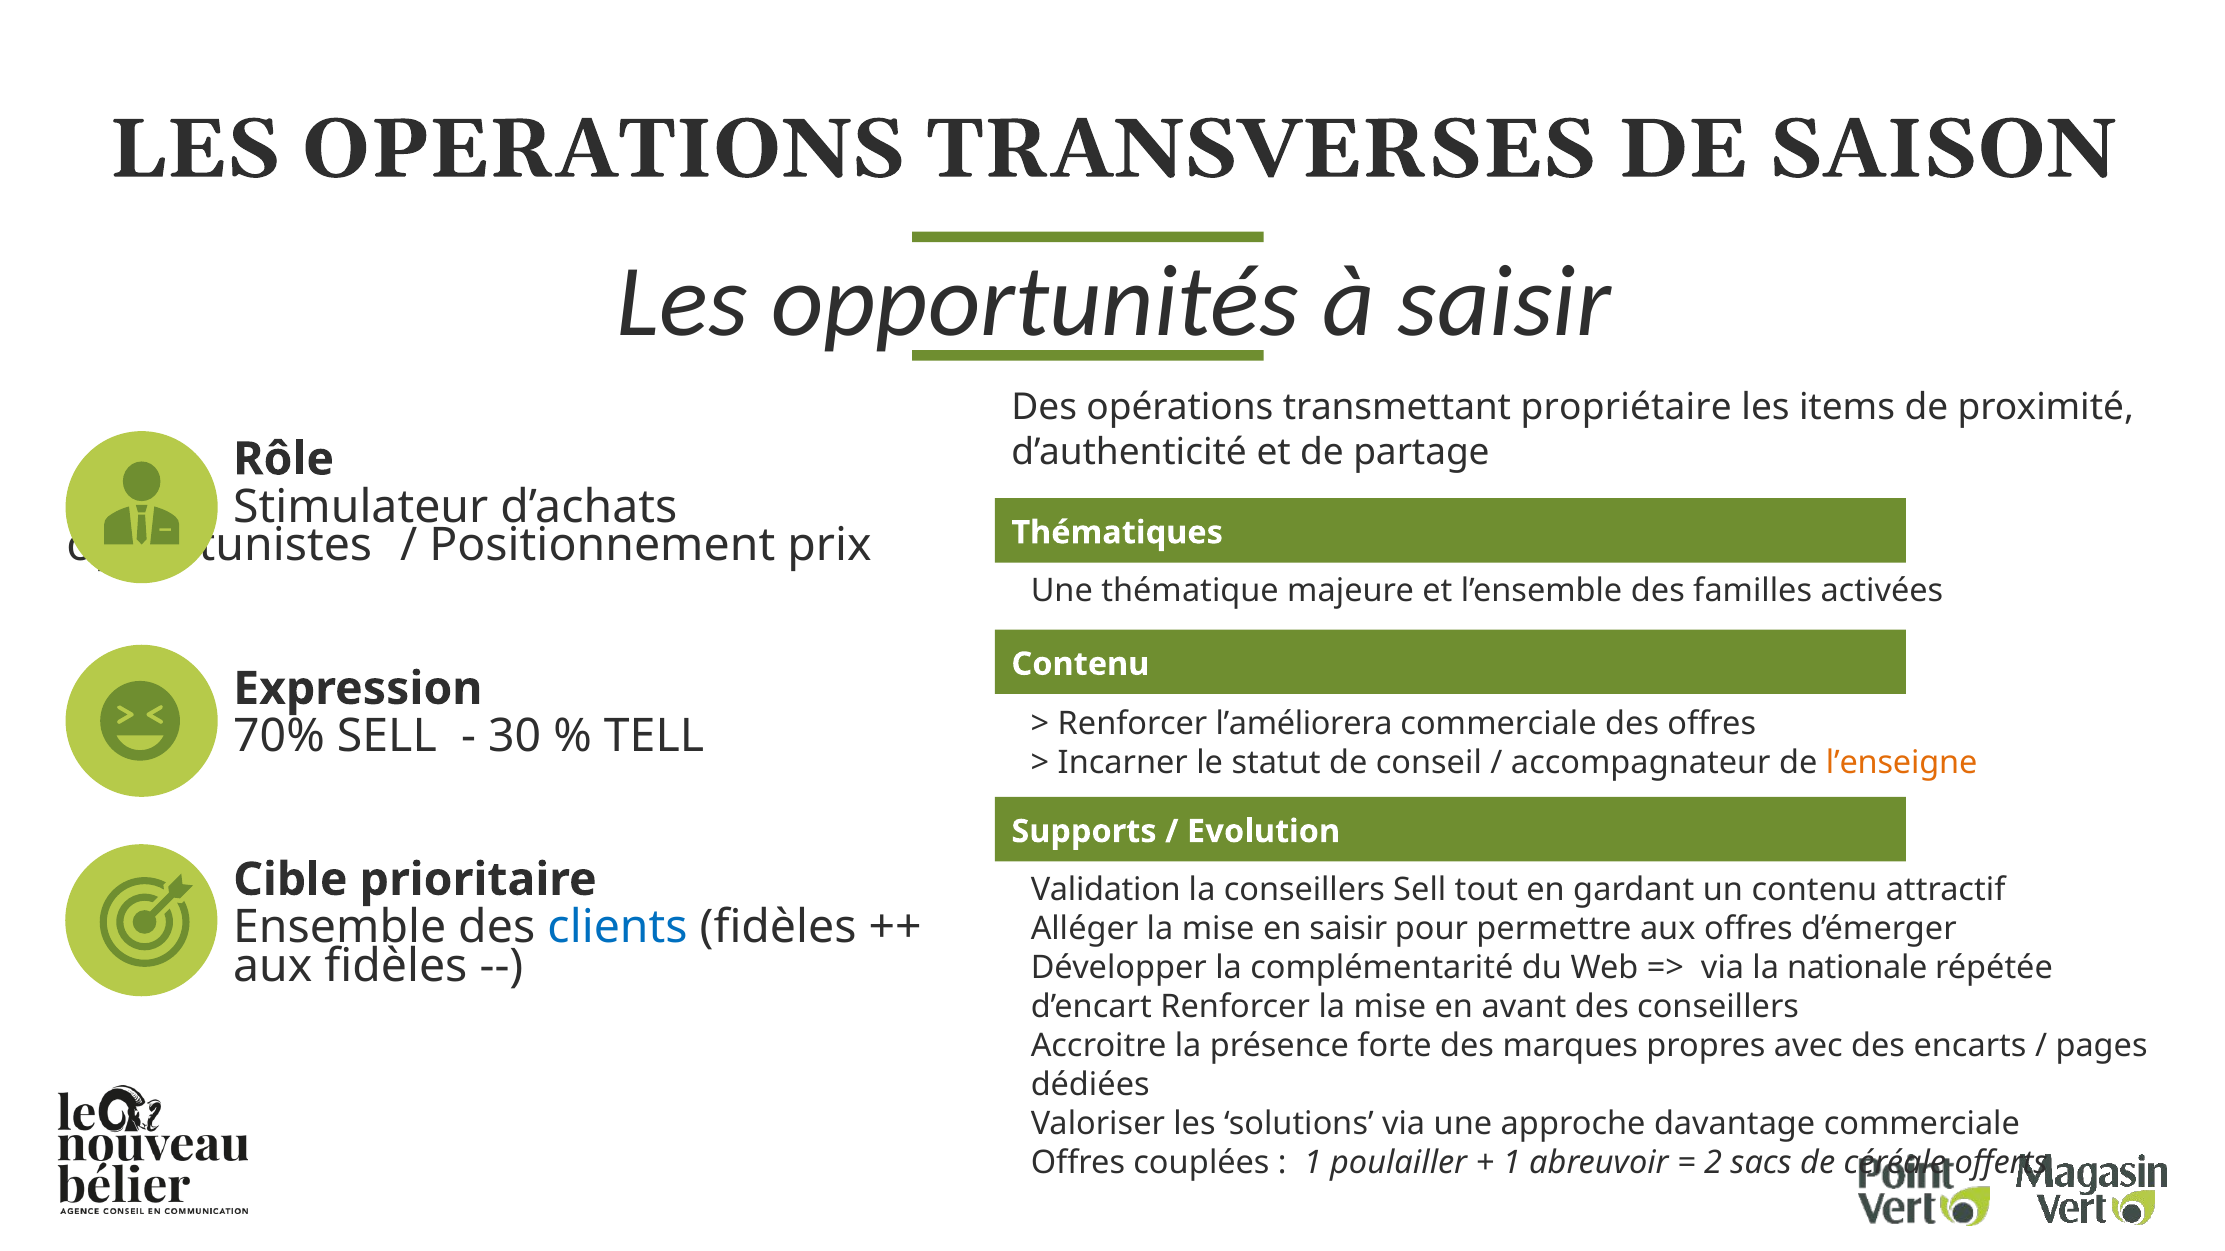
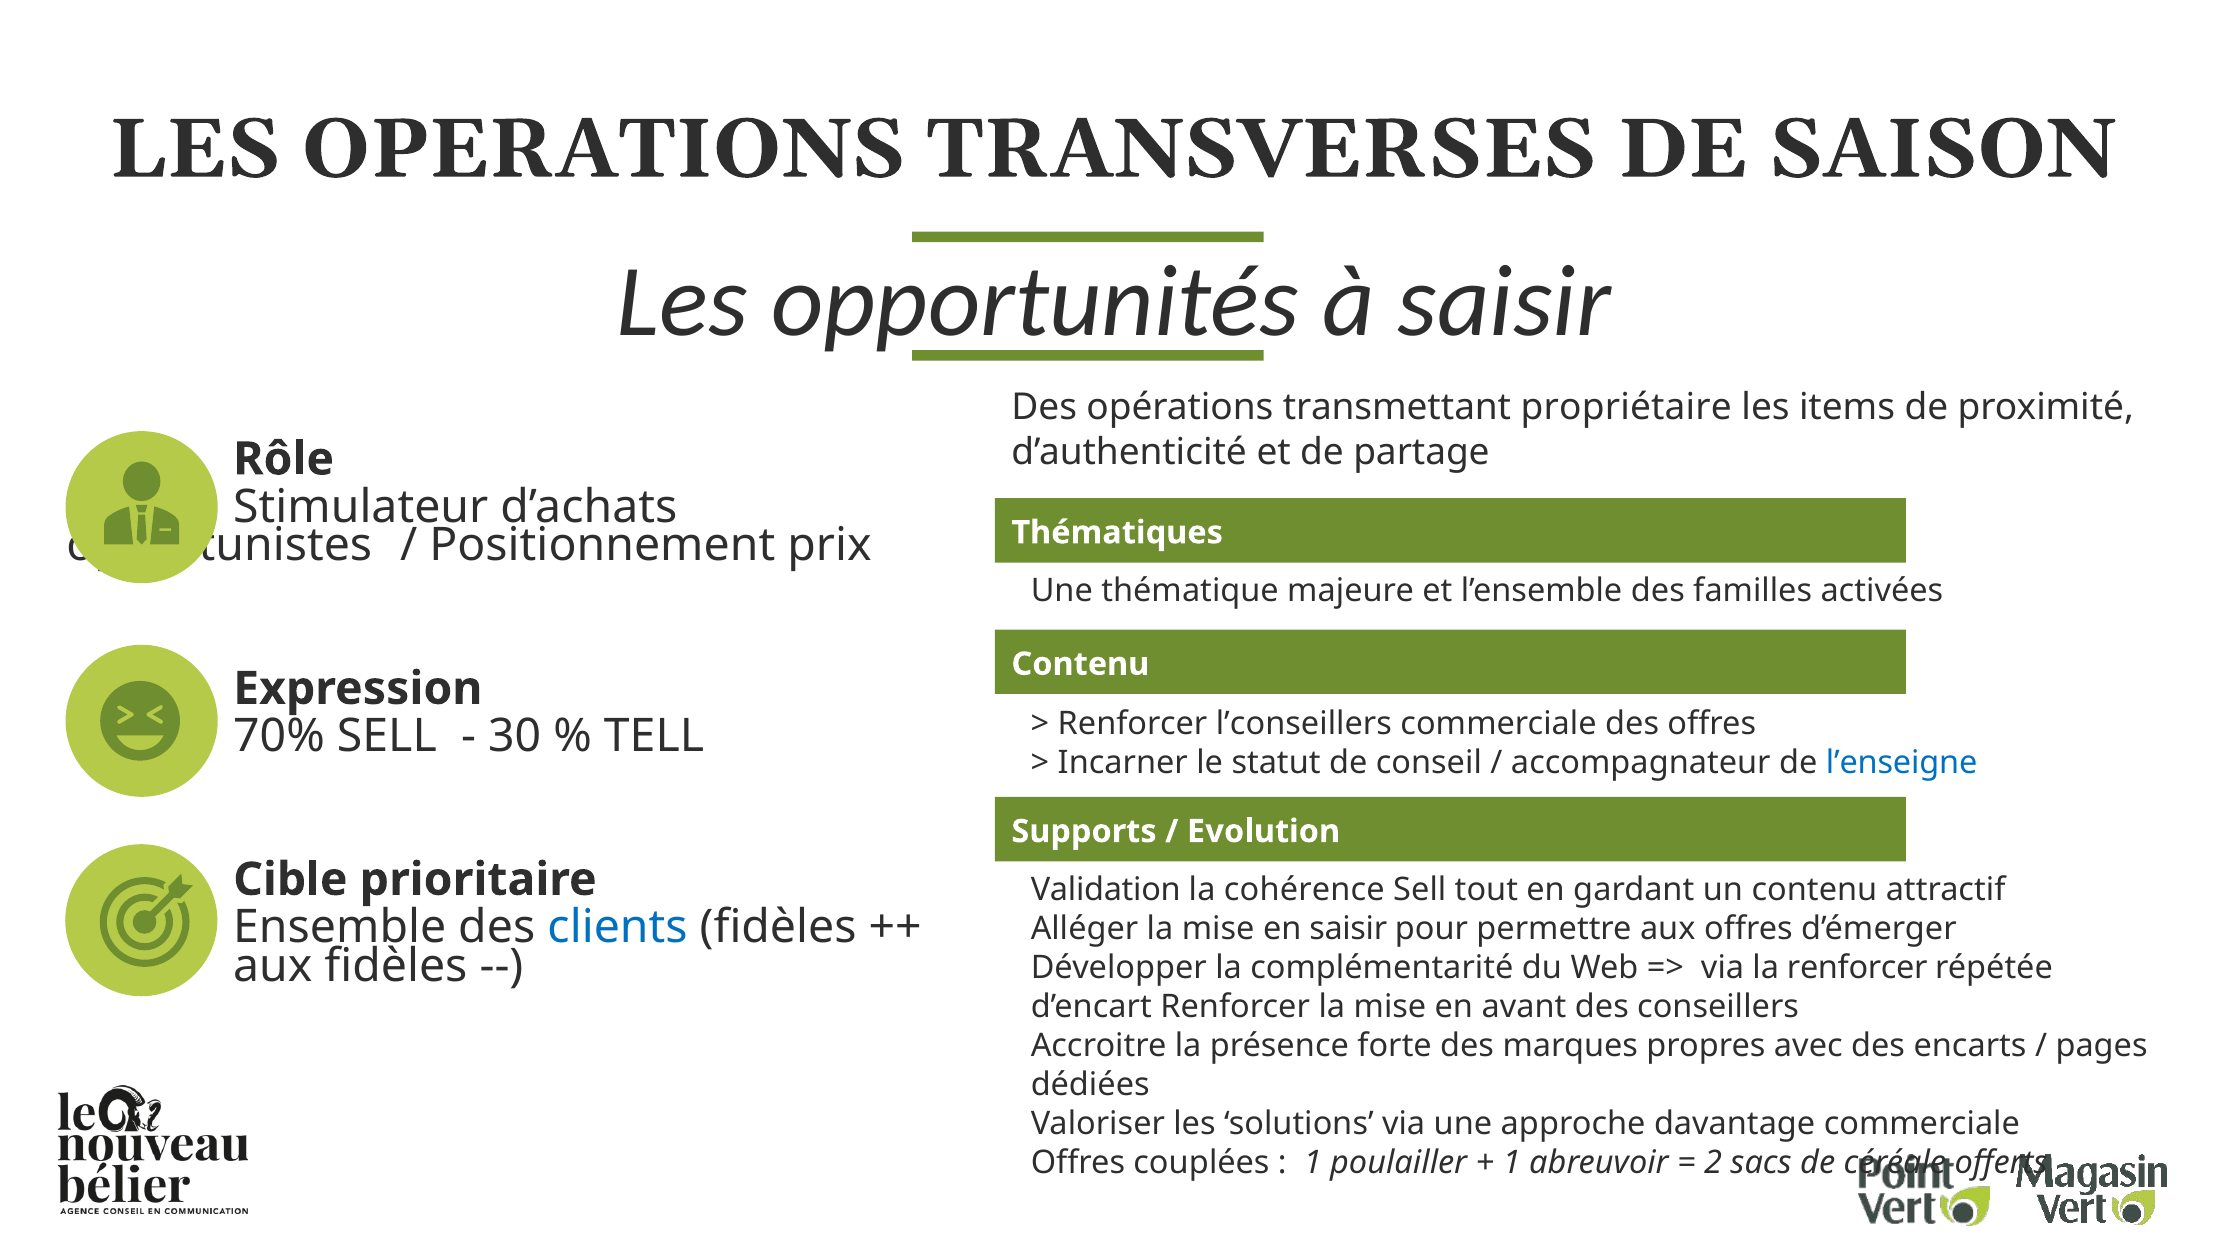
l’améliorera: l’améliorera -> l’conseillers
l’enseigne colour: orange -> blue
la conseillers: conseillers -> cohérence
la nationale: nationale -> renforcer
